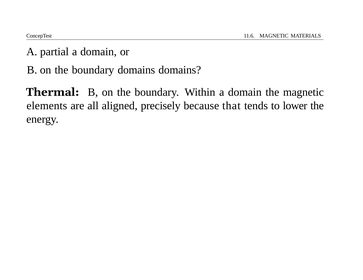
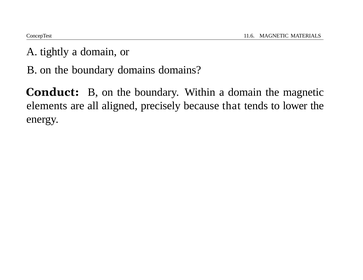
partial: partial -> tightly
Thermal: Thermal -> Conduct
